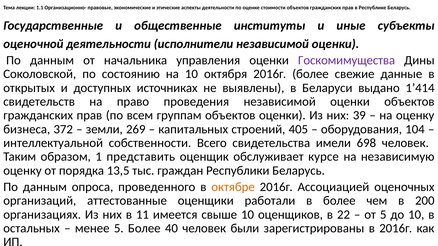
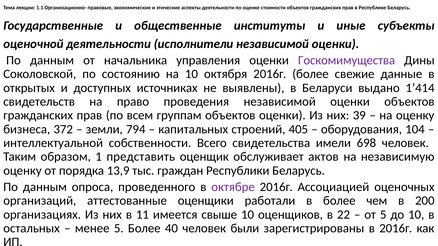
269: 269 -> 794
курсе: курсе -> актов
13,5: 13,5 -> 13,9
октябре colour: orange -> purple
